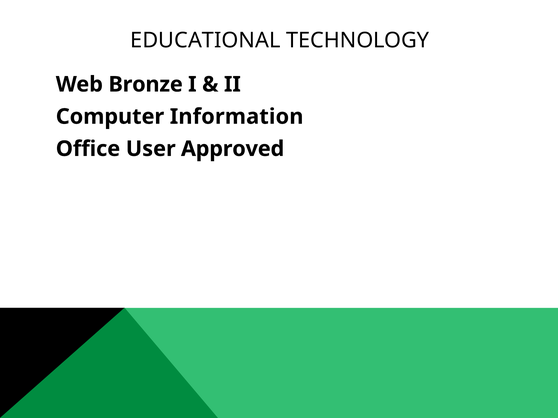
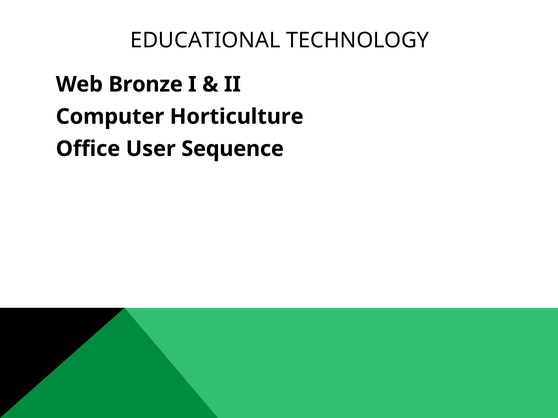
Information: Information -> Horticulture
Approved: Approved -> Sequence
